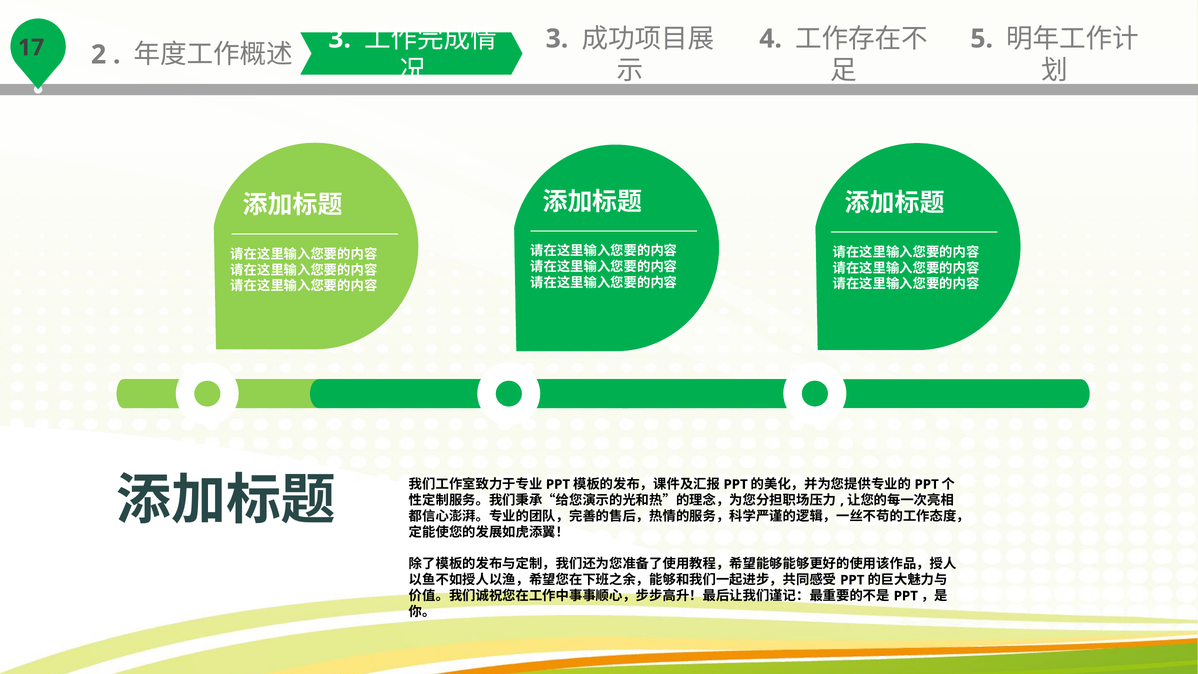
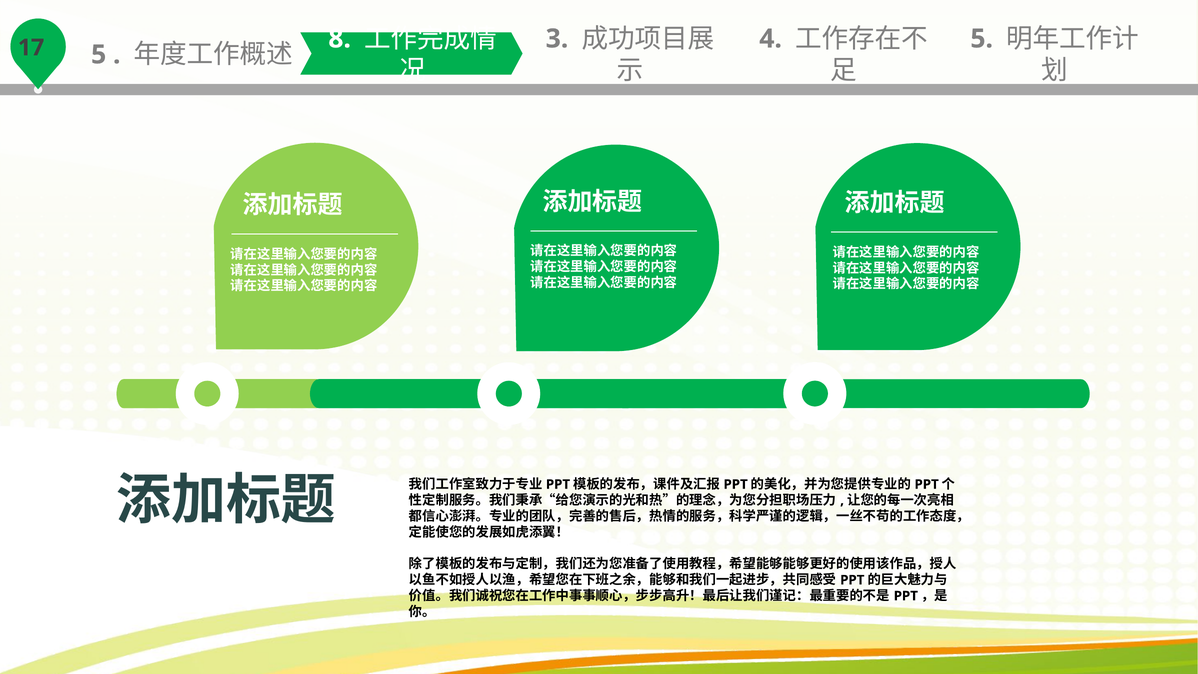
2 at (99, 55): 2 -> 5
3 at (340, 39): 3 -> 8
